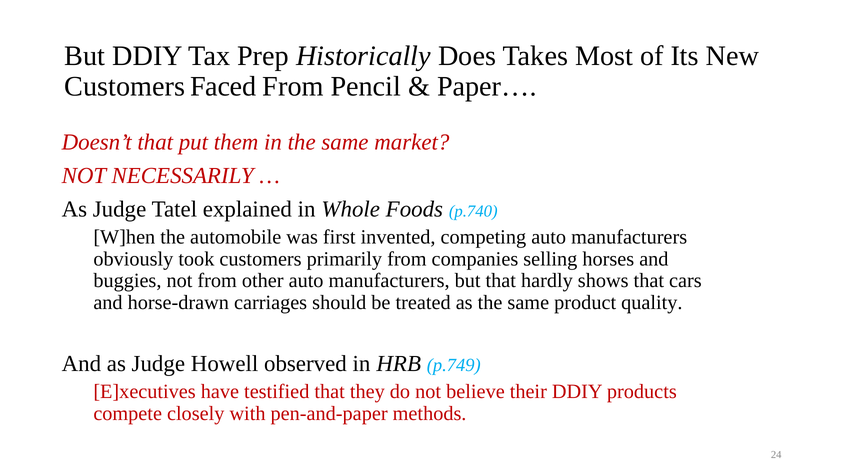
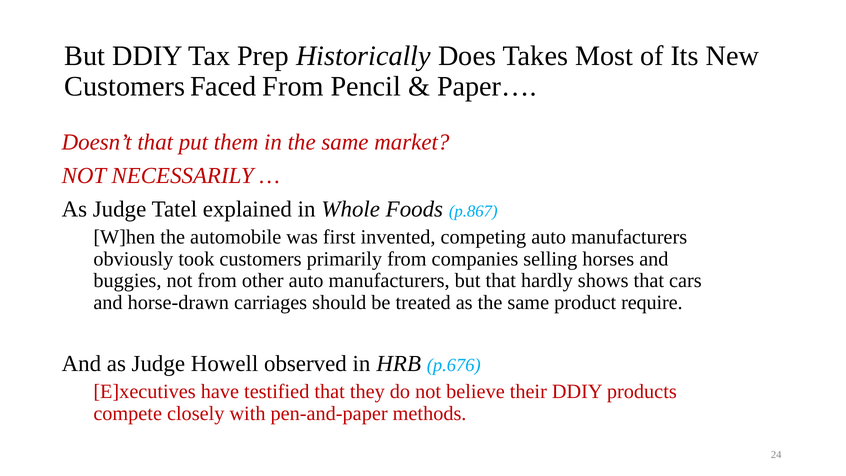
p.740: p.740 -> p.867
quality: quality -> require
p.749: p.749 -> p.676
